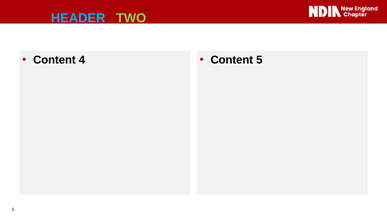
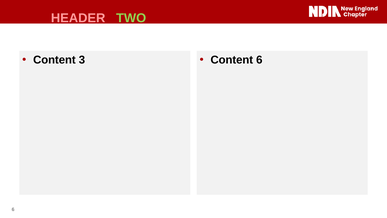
HEADER colour: light blue -> pink
4: 4 -> 3
Content 5: 5 -> 6
